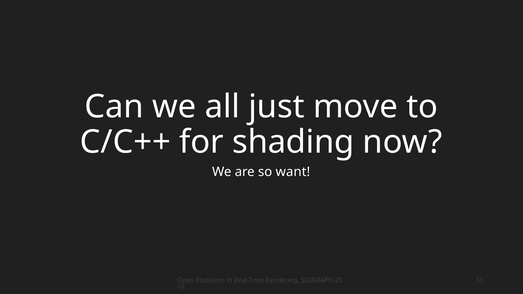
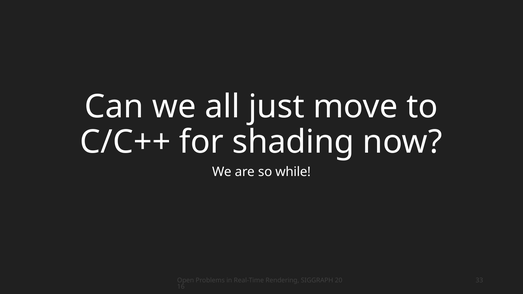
want: want -> while
